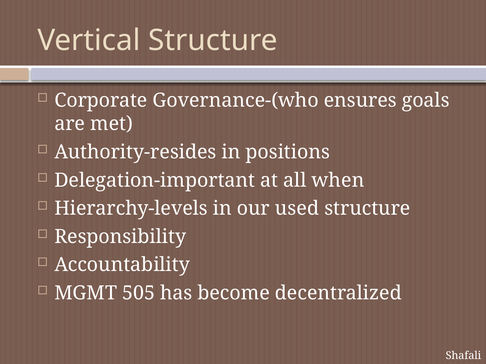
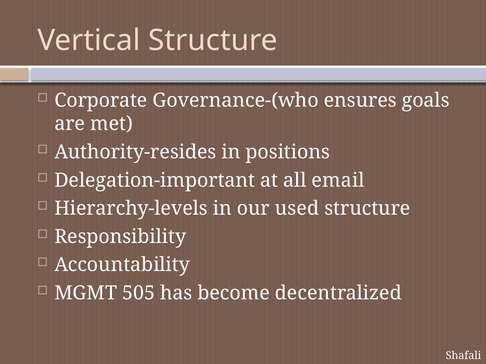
when: when -> email
